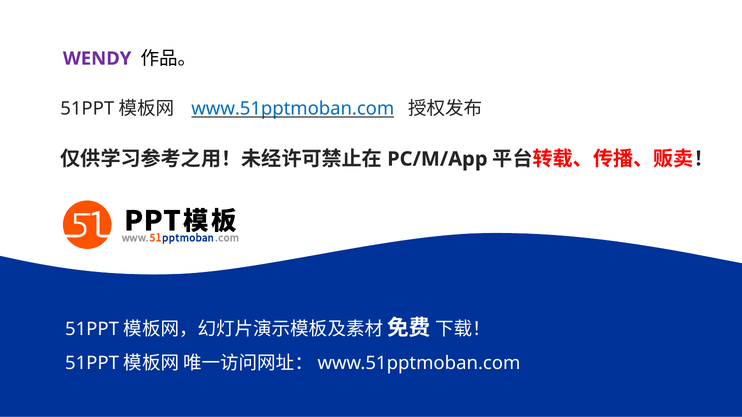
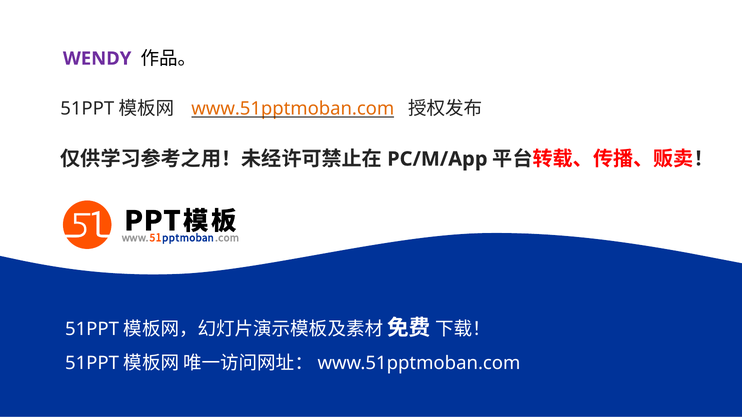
www.51pptmoban.com at (293, 109) colour: blue -> orange
